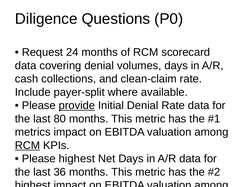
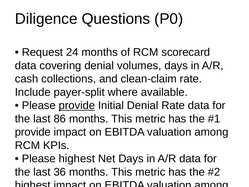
80: 80 -> 86
metrics at (33, 132): metrics -> provide
RCM at (27, 145) underline: present -> none
